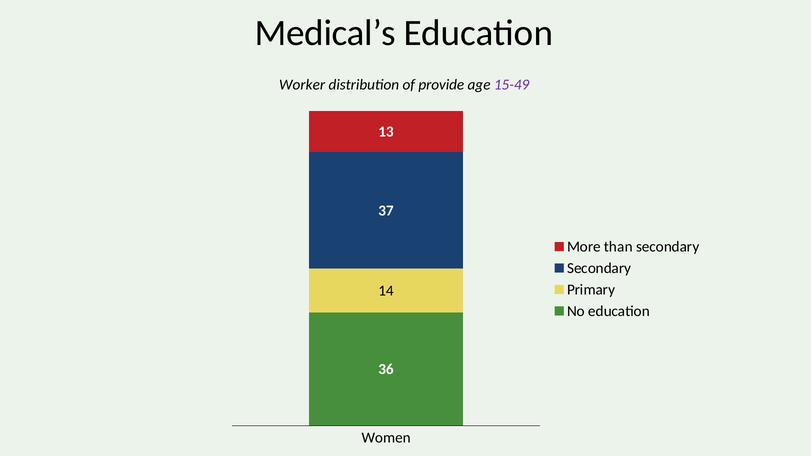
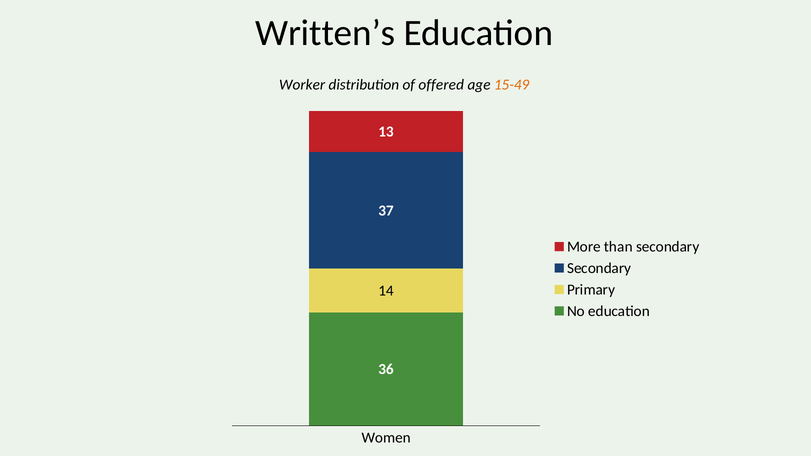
Medical’s: Medical’s -> Written’s
provide: provide -> offered
15-49 colour: purple -> orange
